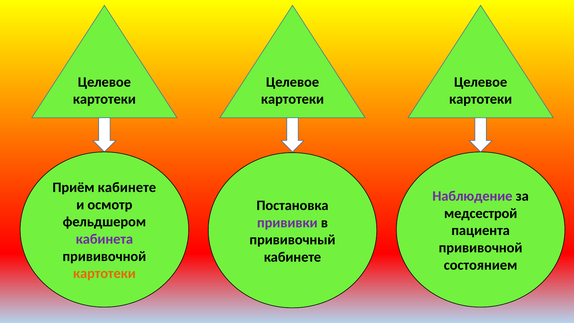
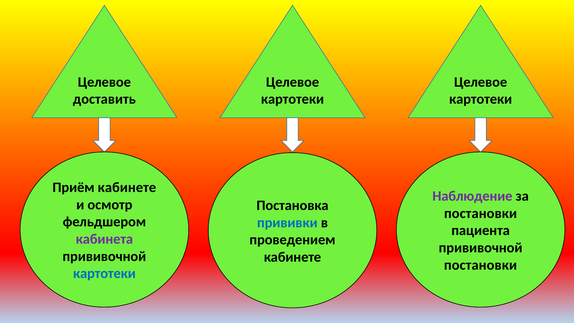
картотеки at (104, 99): картотеки -> доставить
медсестрой at (481, 213): медсестрой -> постановки
прививки colour: purple -> blue
прививочный: прививочный -> проведением
состоянием at (481, 265): состоянием -> постановки
картотеки at (104, 273) colour: orange -> blue
